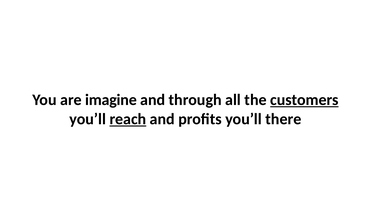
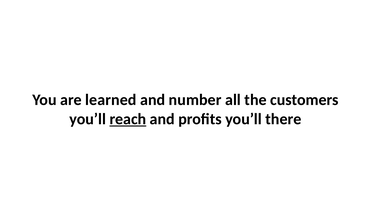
imagine: imagine -> learned
through: through -> number
customers underline: present -> none
